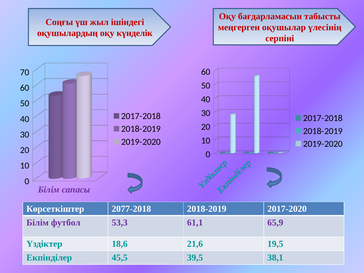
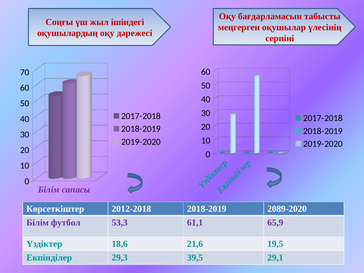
күнделік: күнделік -> дәрежесі
2077-2018: 2077-2018 -> 2012-2018
2017-2020: 2017-2020 -> 2089-2020
45,5: 45,5 -> 29,3
38,1: 38,1 -> 29,1
